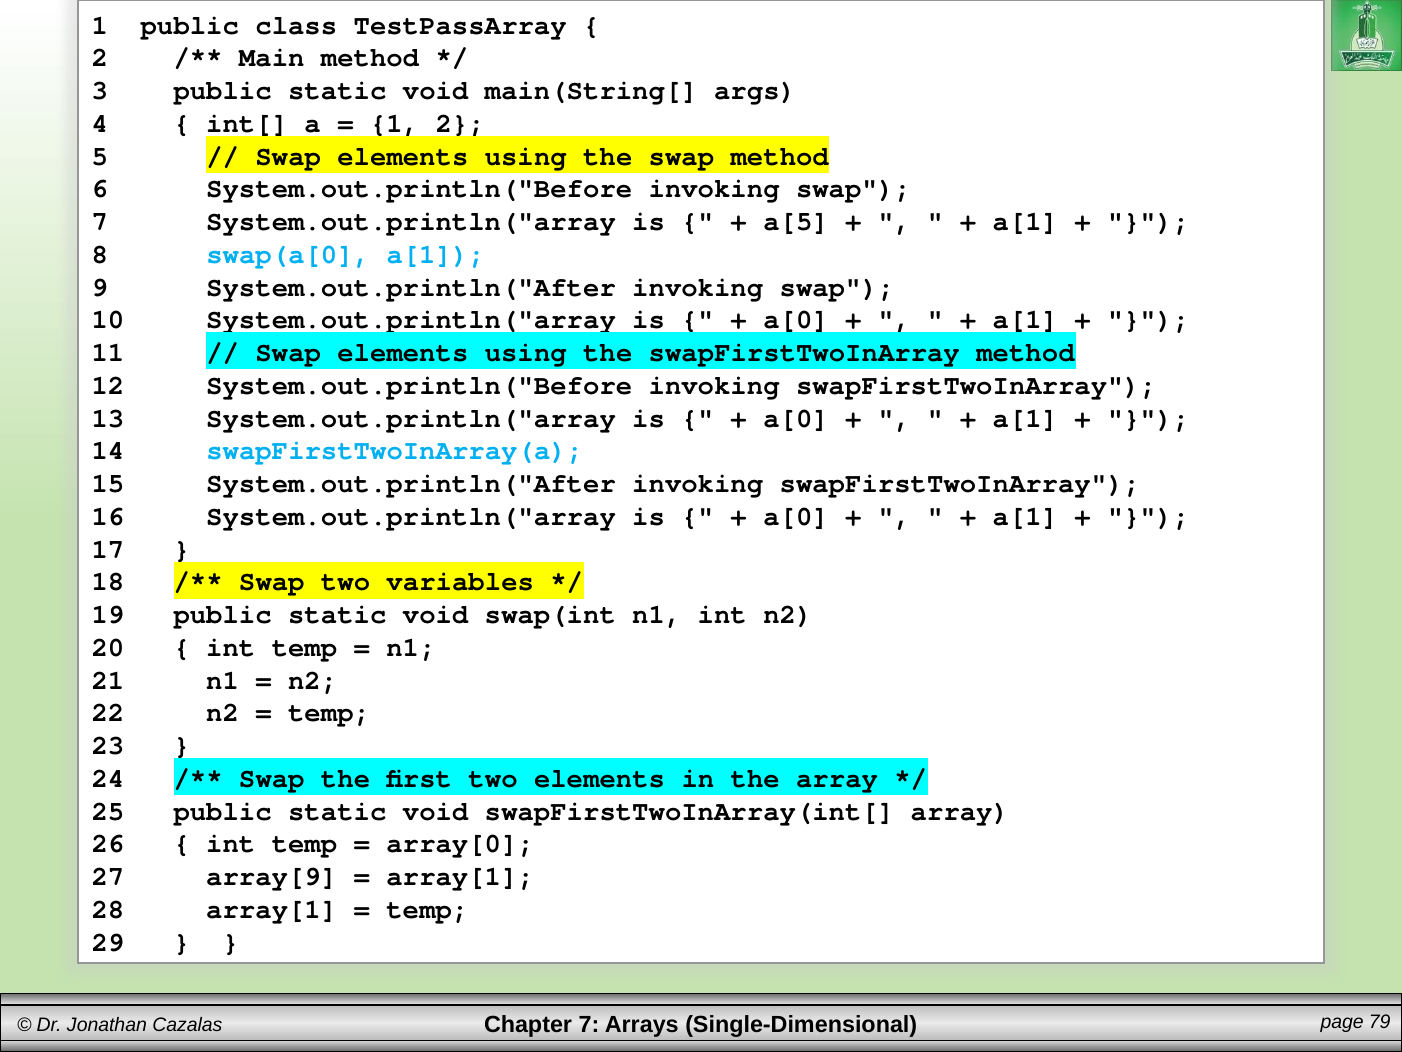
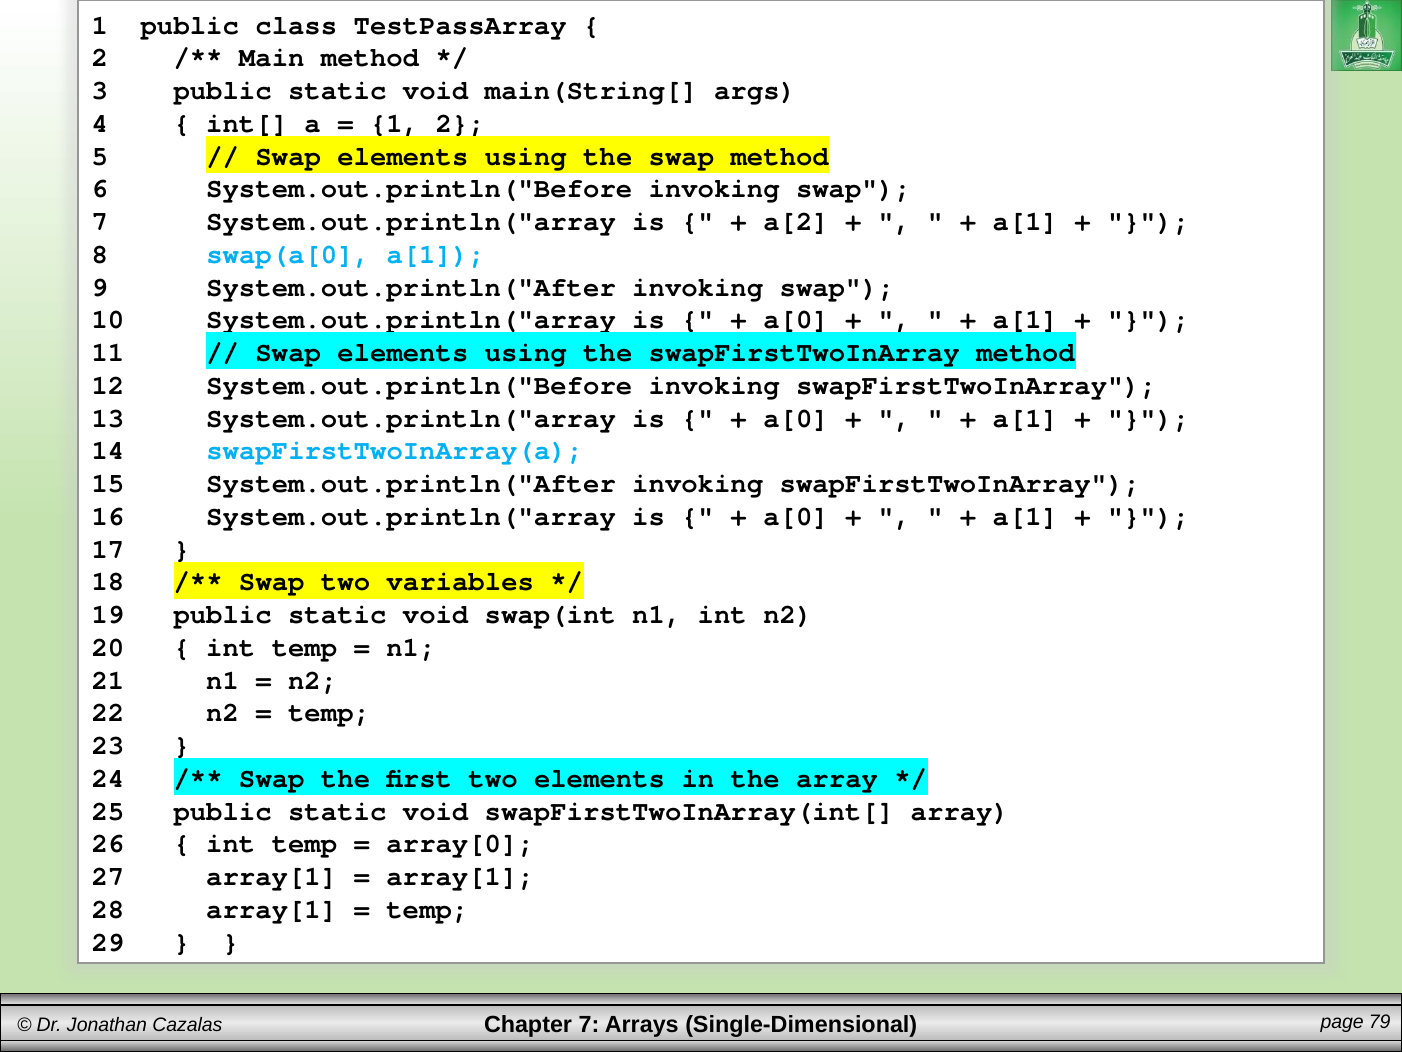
a[5: a[5 -> a[2
27 array[9: array[9 -> array[1
